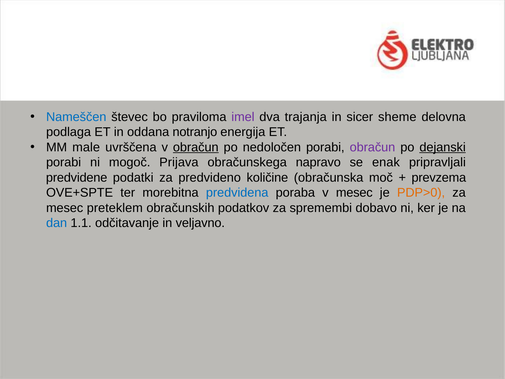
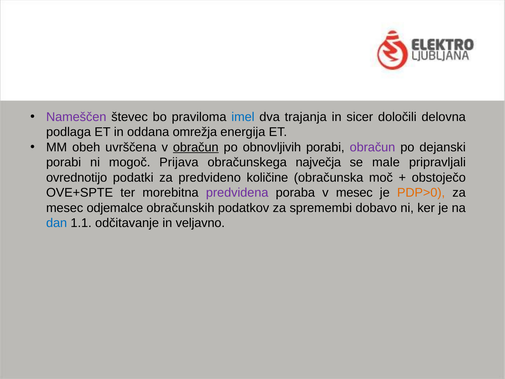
Nameščen colour: blue -> purple
imel colour: purple -> blue
sheme: sheme -> določili
notranjo: notranjo -> omrežja
male: male -> obeh
nedoločen: nedoločen -> obnovljivih
dejanski underline: present -> none
napravo: napravo -> največja
enak: enak -> male
predvidene: predvidene -> ovrednotijo
prevzema: prevzema -> obstoječo
predvidena colour: blue -> purple
preteklem: preteklem -> odjemalce
